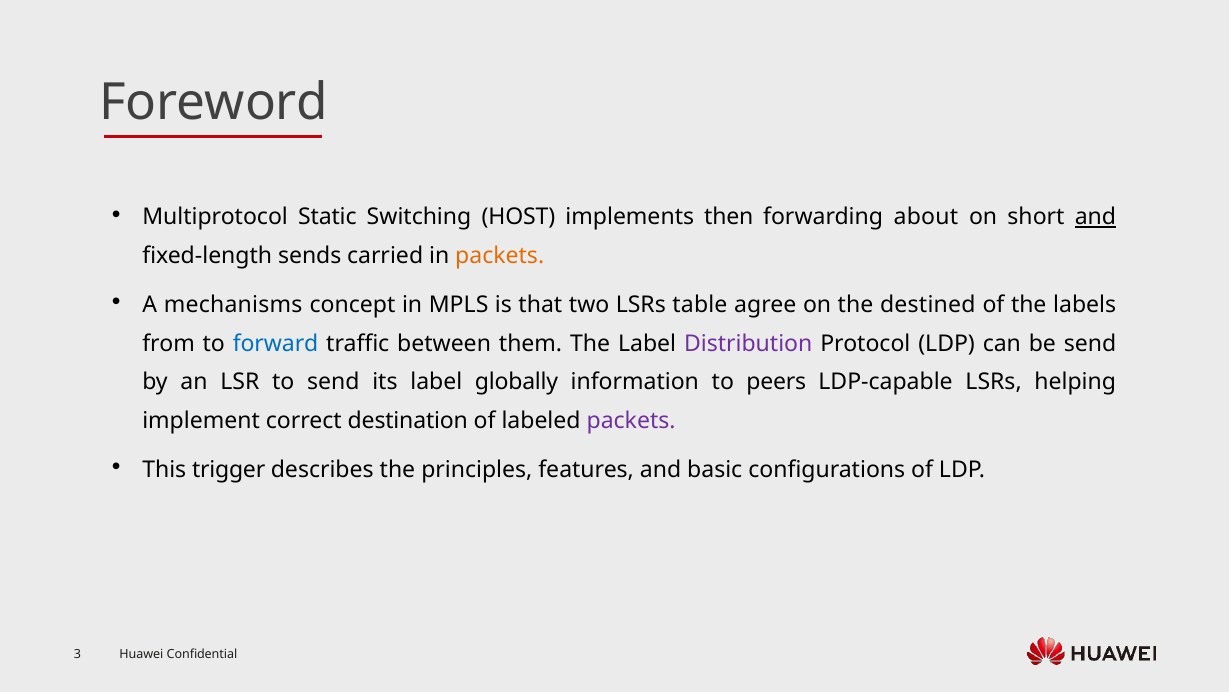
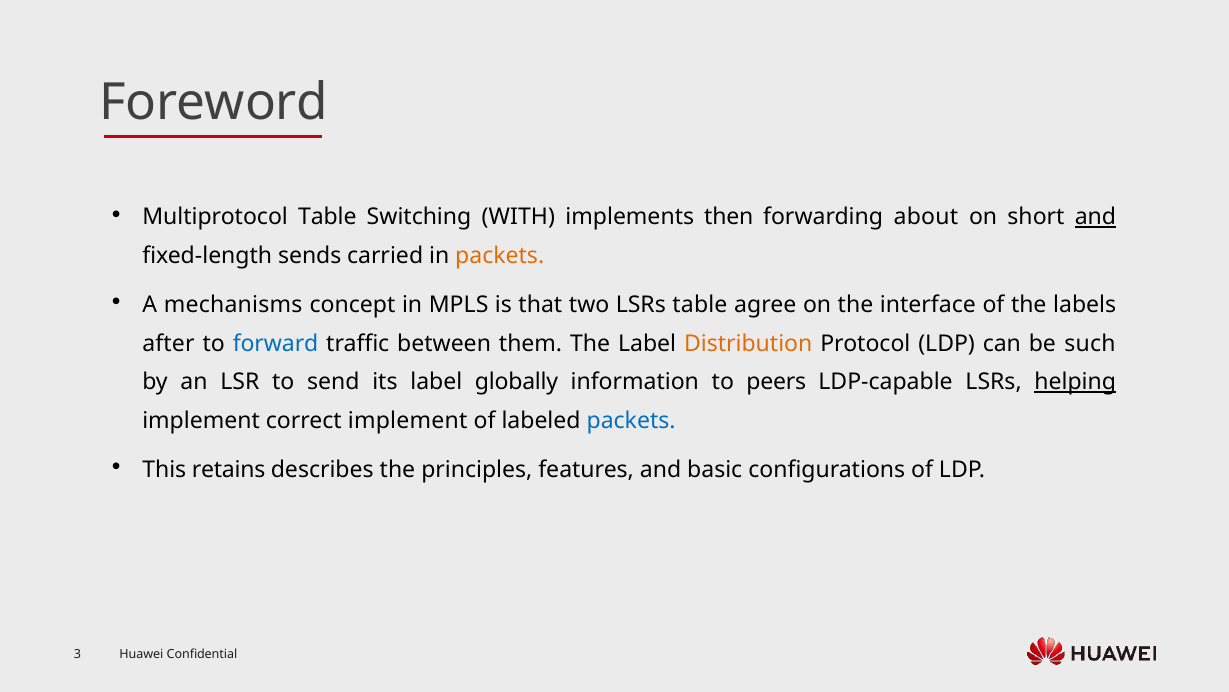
Multiprotocol Static: Static -> Table
HOST: HOST -> WITH
destined: destined -> interface
from: from -> after
Distribution colour: purple -> orange
be send: send -> such
helping underline: none -> present
correct destination: destination -> implement
packets at (631, 420) colour: purple -> blue
trigger: trigger -> retains
